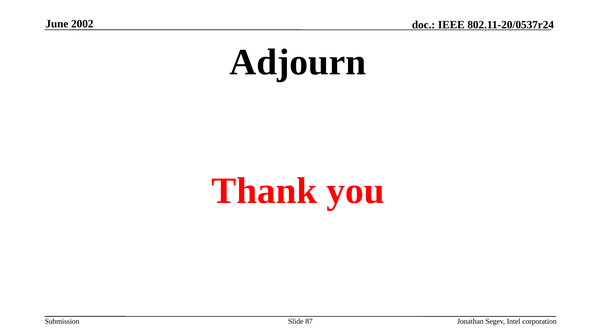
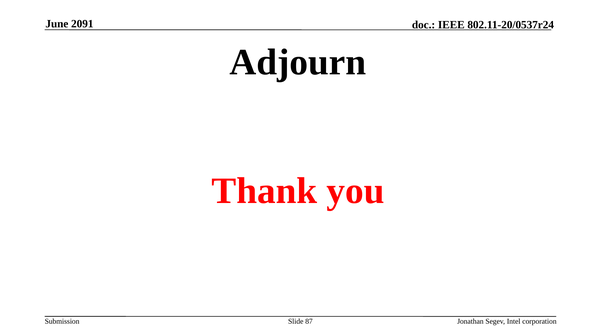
2002: 2002 -> 2091
